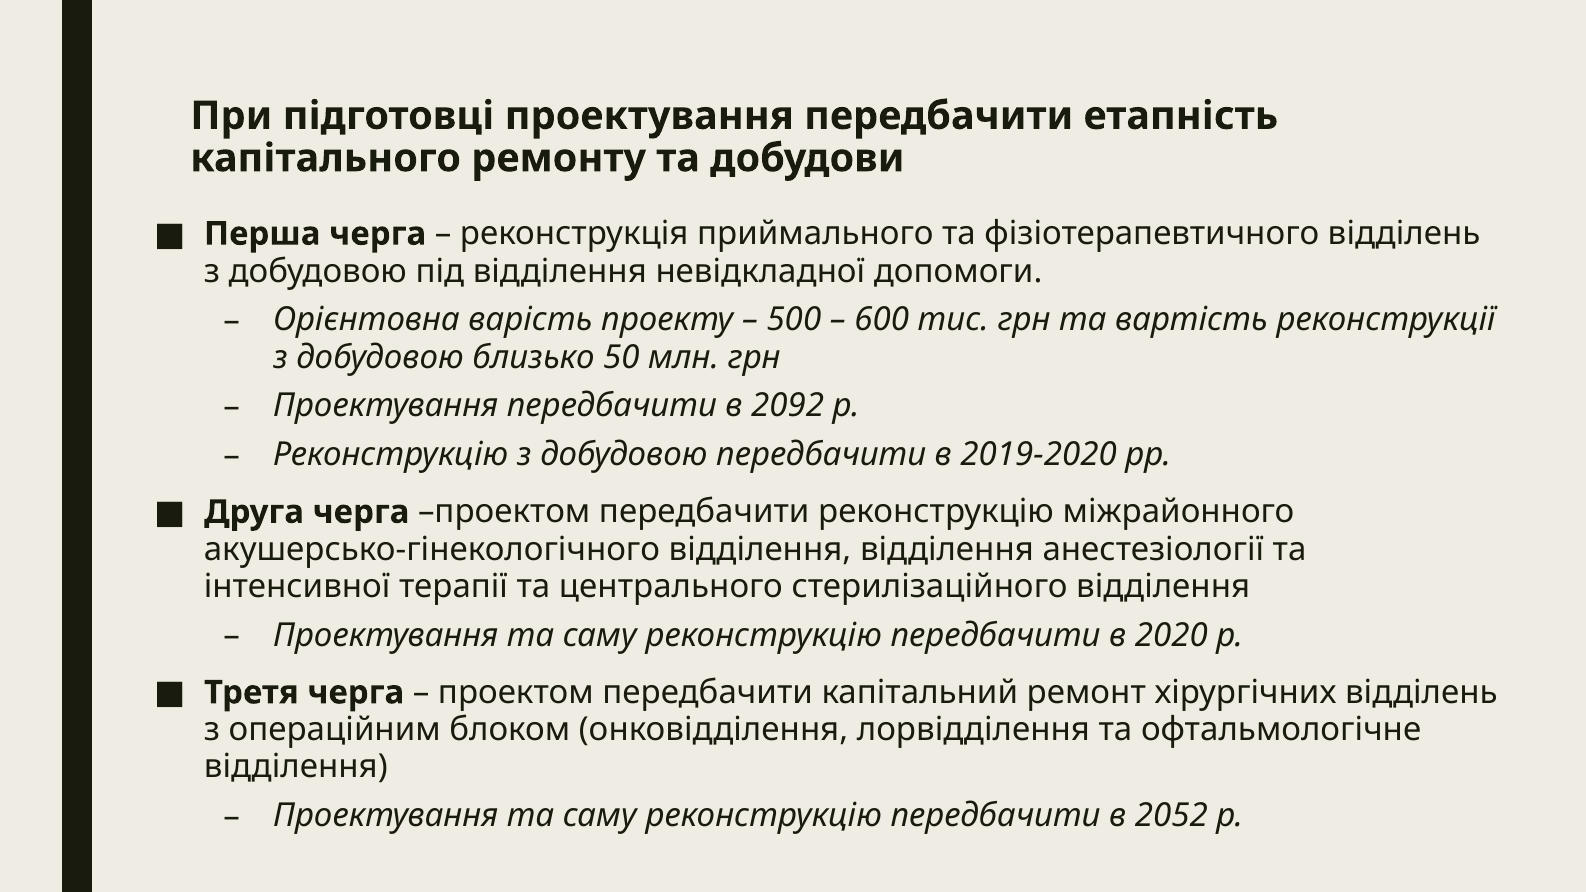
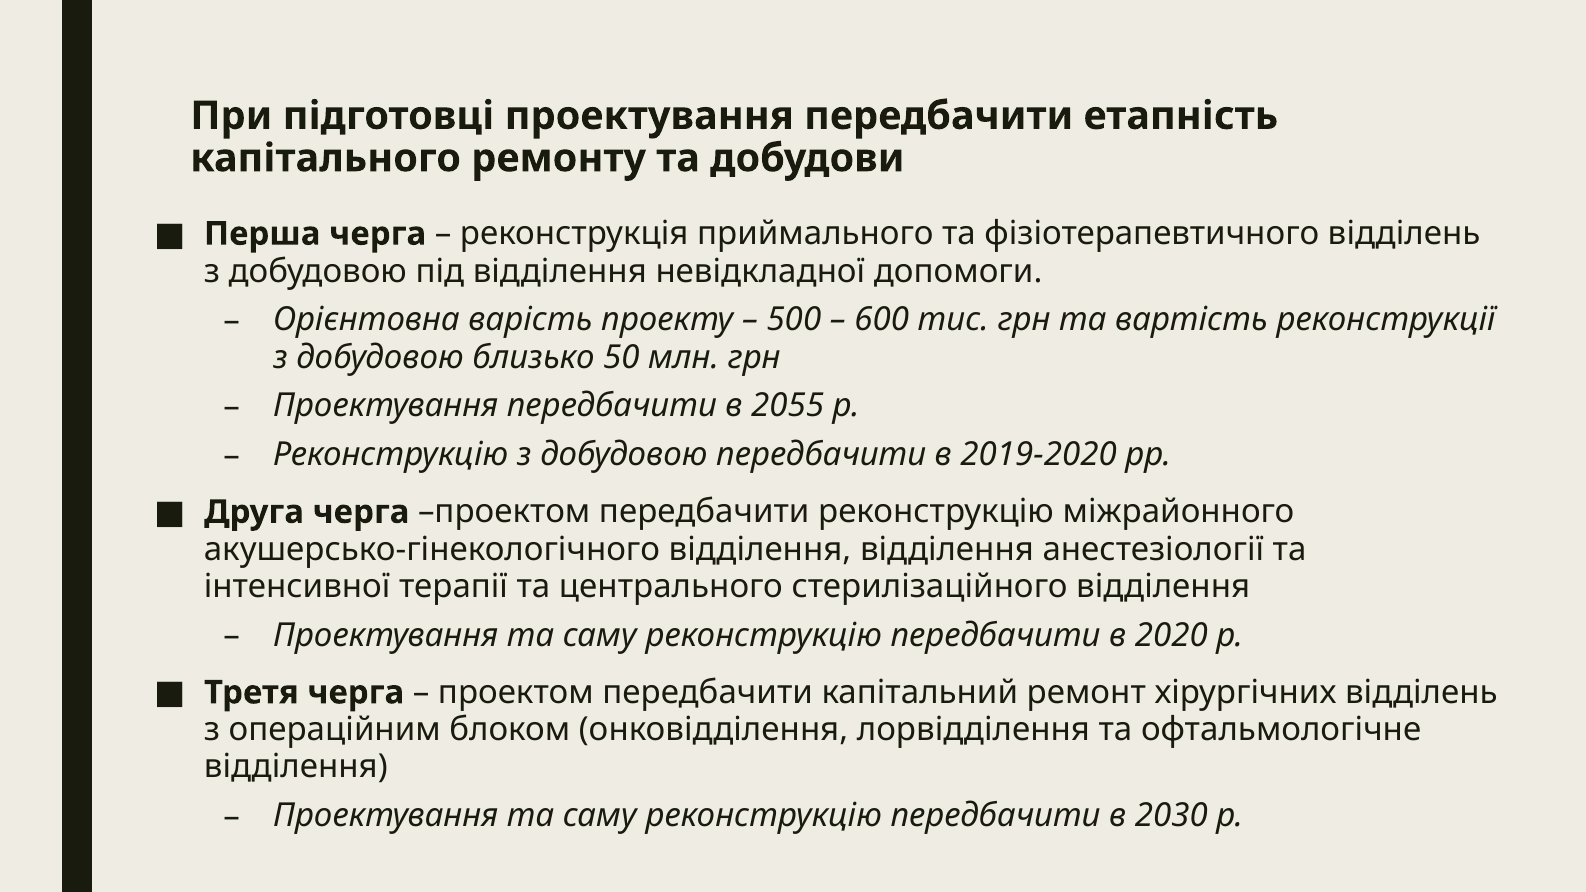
2092: 2092 -> 2055
2052: 2052 -> 2030
